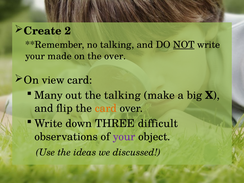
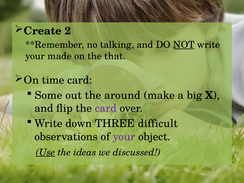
the over: over -> that
view: view -> time
Many: Many -> Some
the talking: talking -> around
card at (106, 108) colour: orange -> purple
Use underline: none -> present
